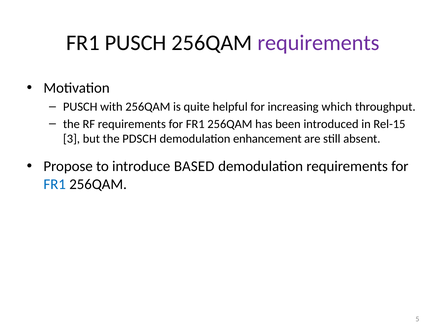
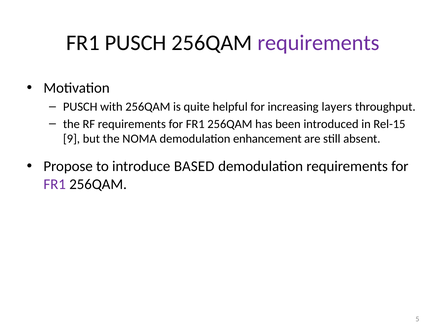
which: which -> layers
3: 3 -> 9
PDSCH: PDSCH -> NOMA
FR1 at (55, 185) colour: blue -> purple
